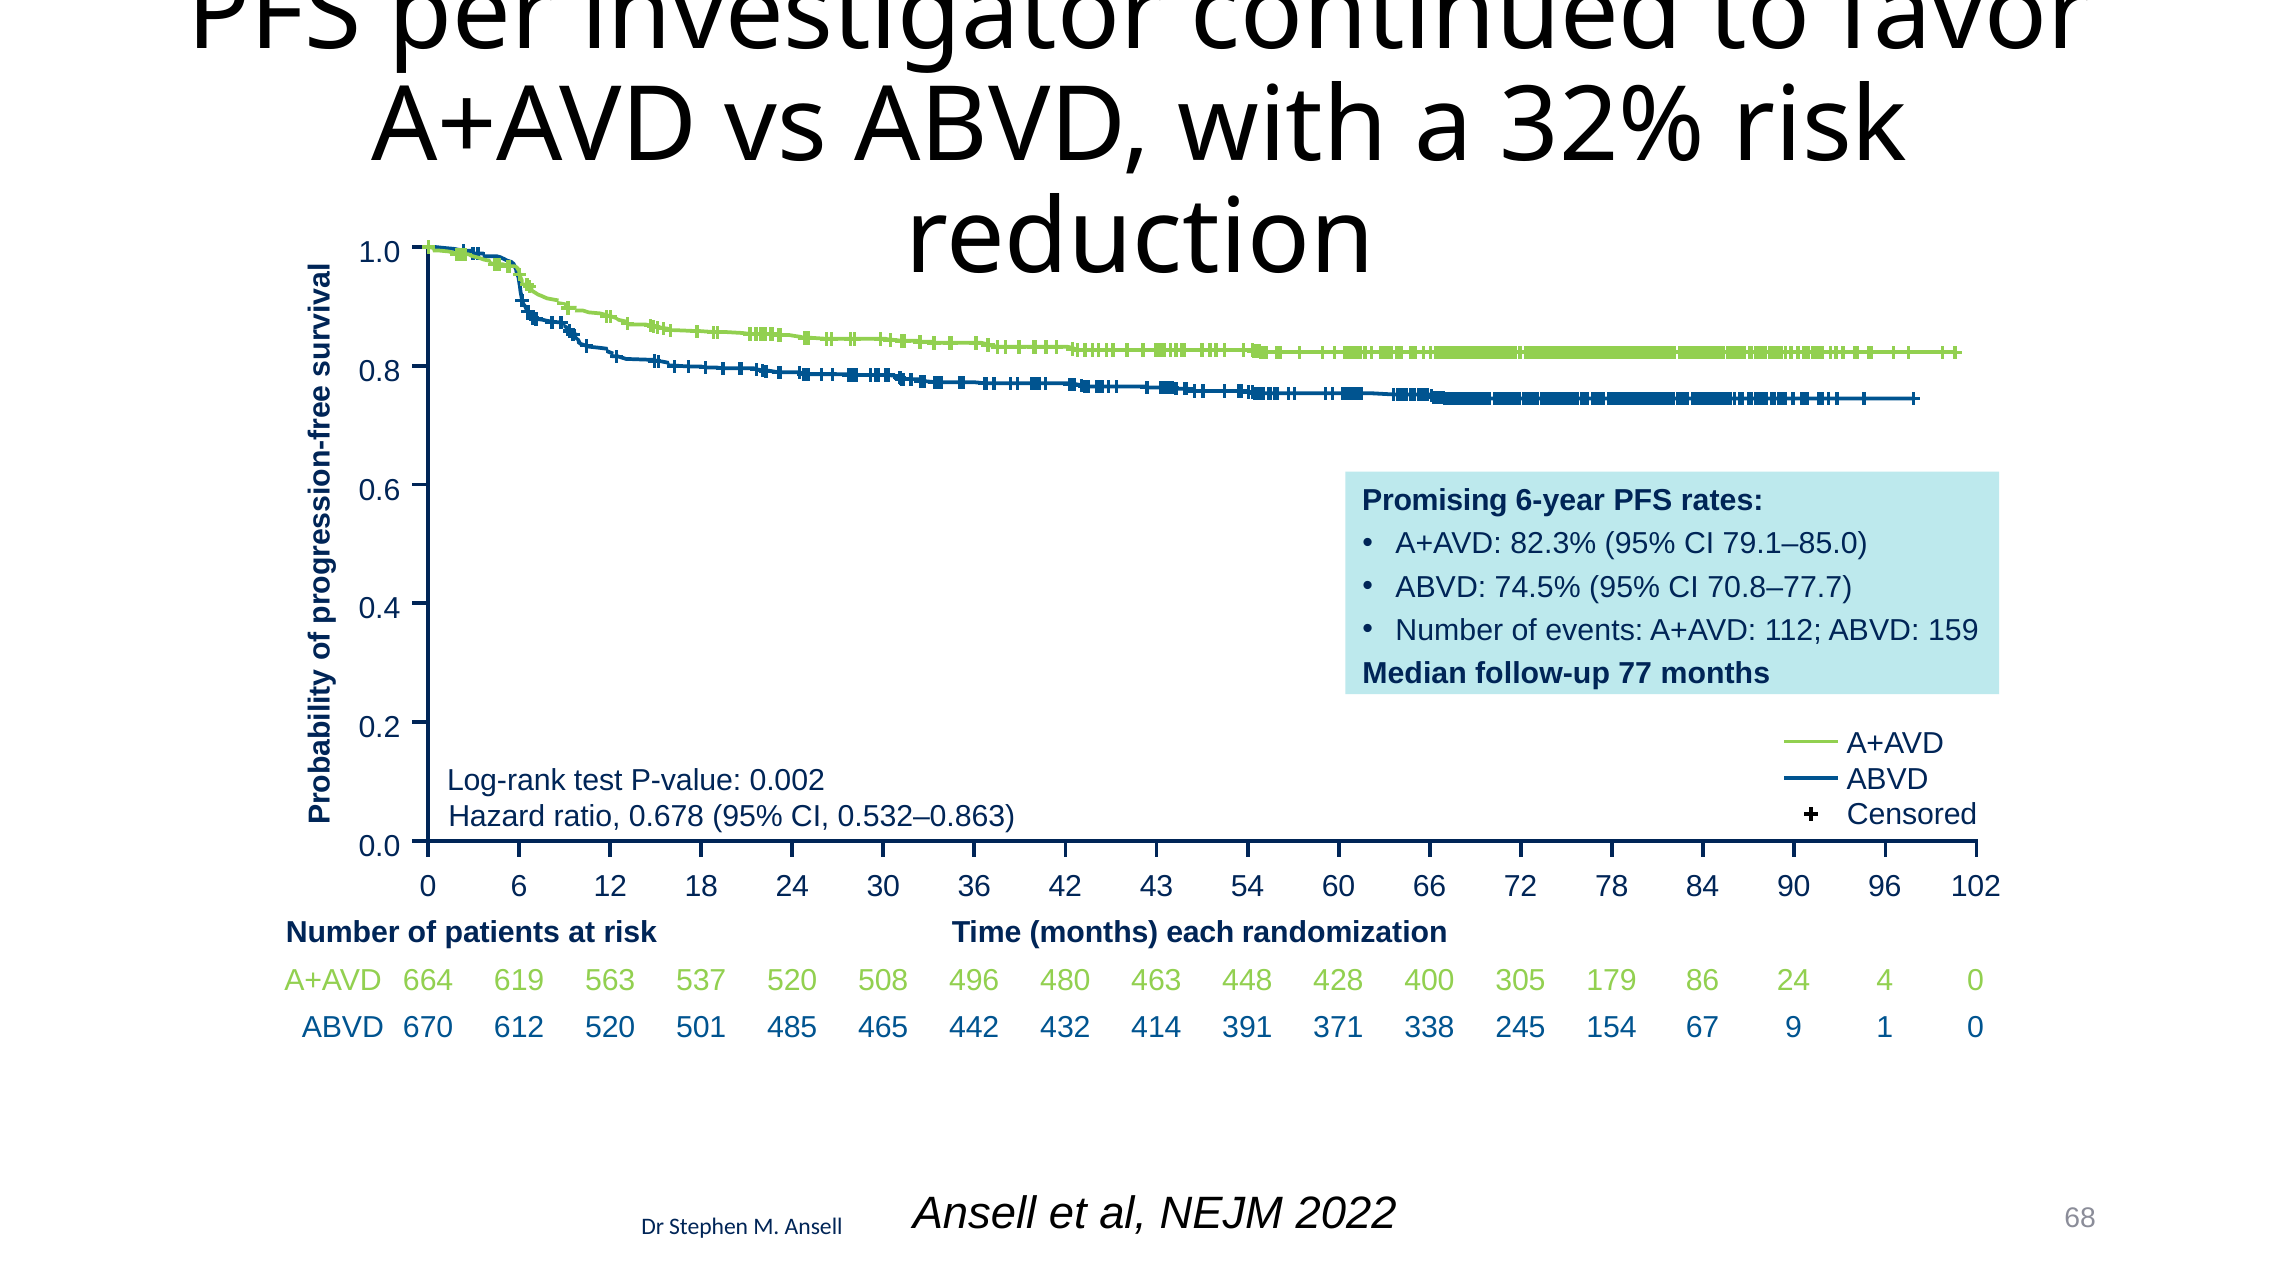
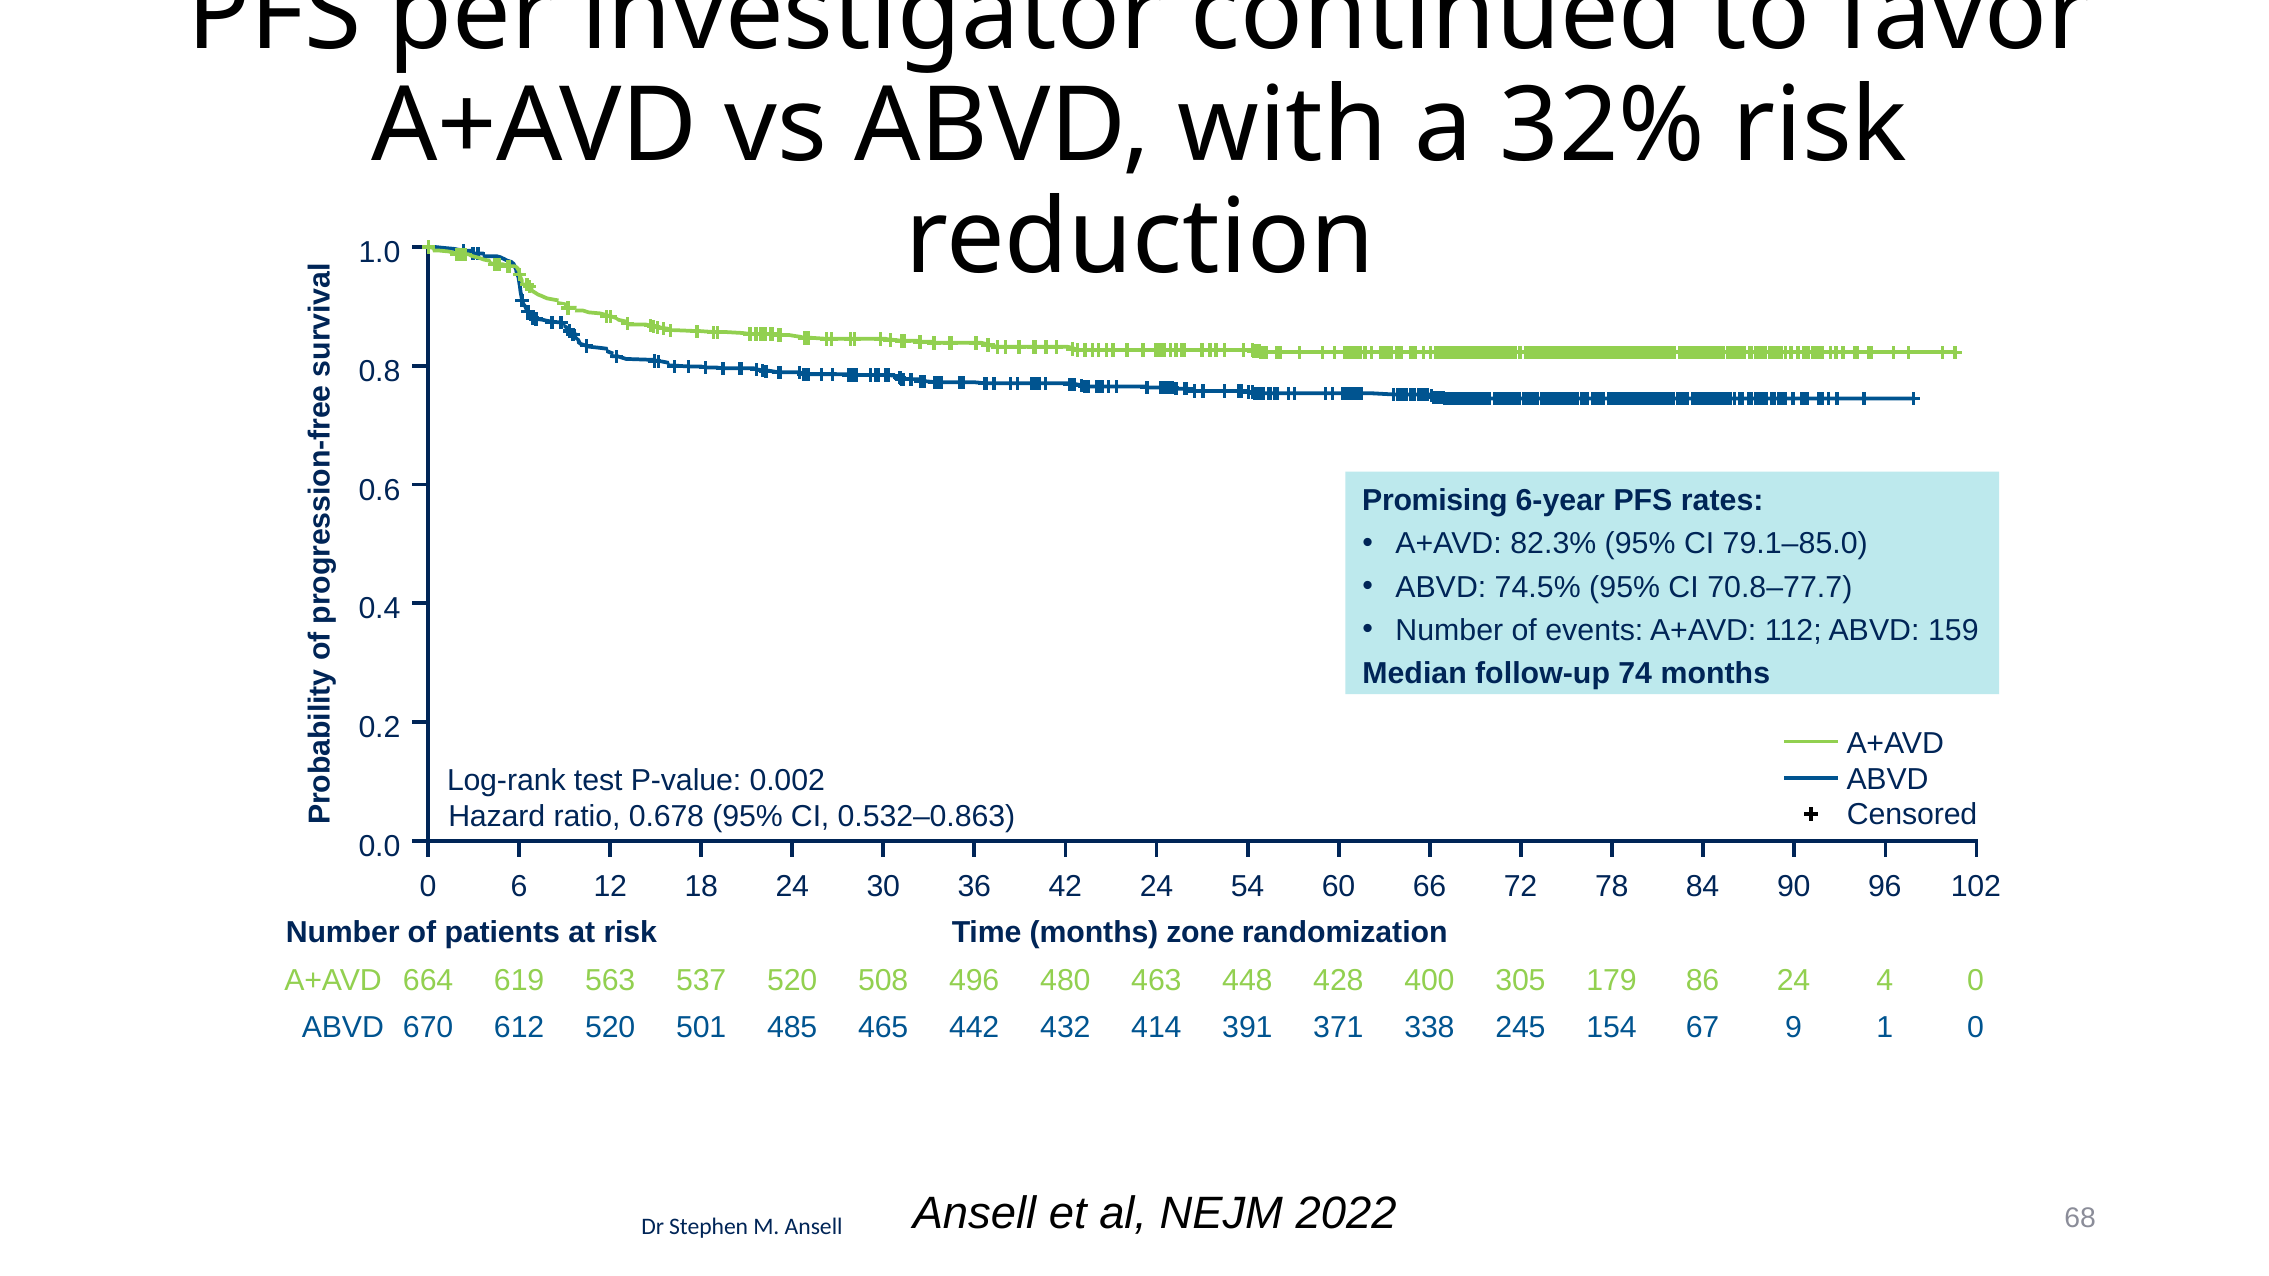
77: 77 -> 74
42 43: 43 -> 24
each: each -> zone
